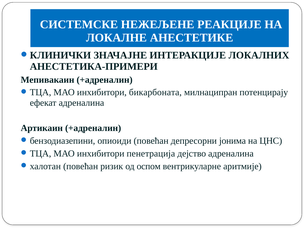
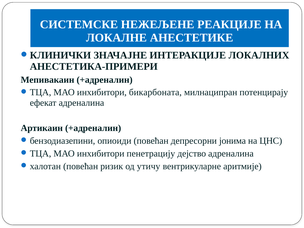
пенетрација: пенетрација -> пенетрацију
оспом: оспом -> утичу
